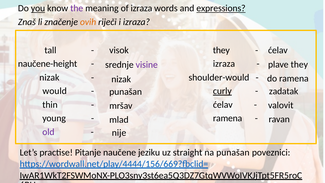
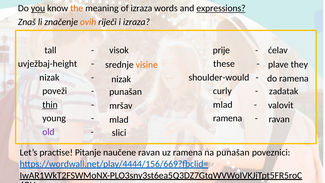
the colour: purple -> orange
they at (221, 50): they -> prije
naučene-height: naučene-height -> uvježbaj-height
izraza at (224, 64): izraza -> these
visine colour: purple -> orange
would: would -> poveži
curly underline: present -> none
thin underline: none -> present
ćelav at (223, 105): ćelav -> mlad
nije: nije -> slici
naučene jeziku: jeziku -> ravan
uz straight: straight -> ramena
